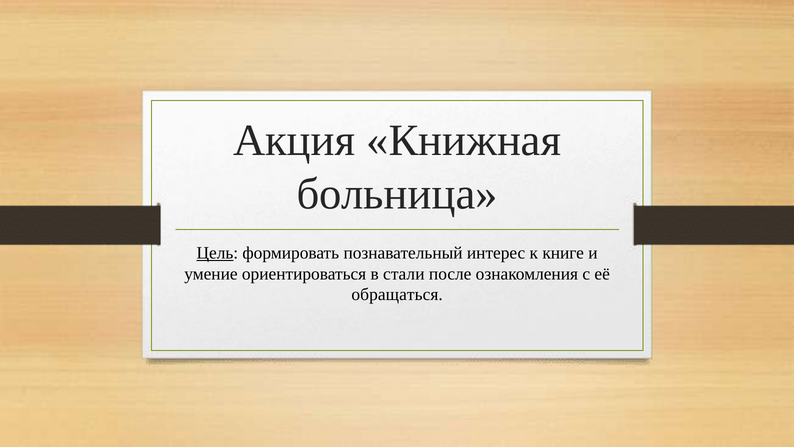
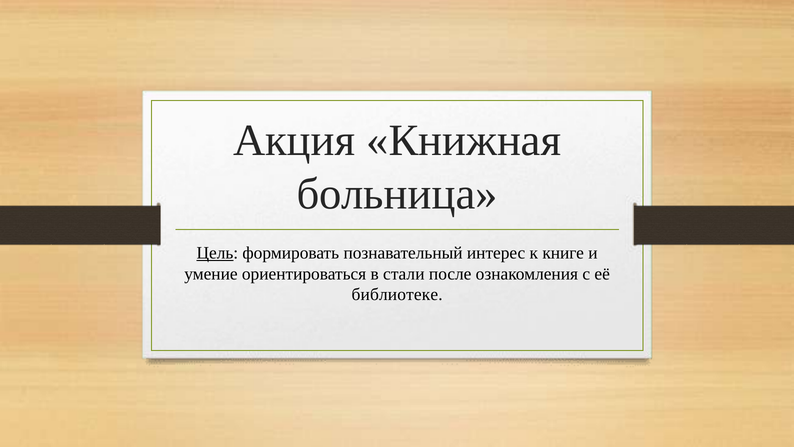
обращаться: обращаться -> библиотеке
